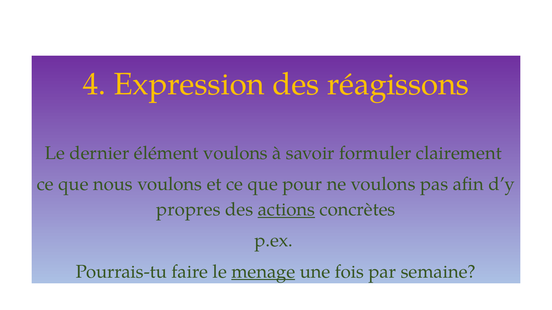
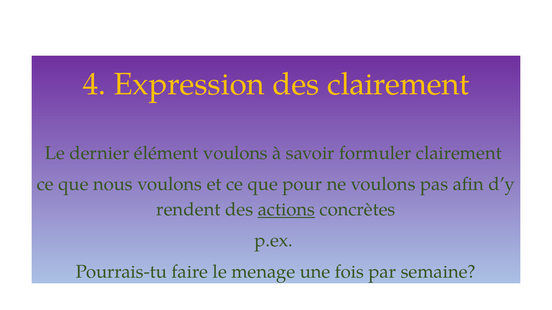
des réagissons: réagissons -> clairement
propres: propres -> rendent
menage underline: present -> none
